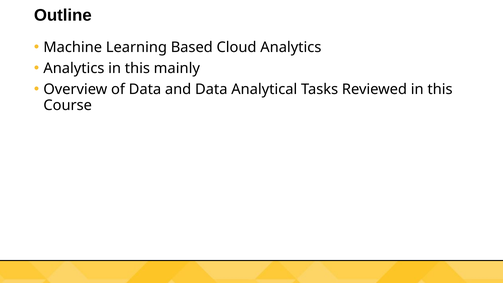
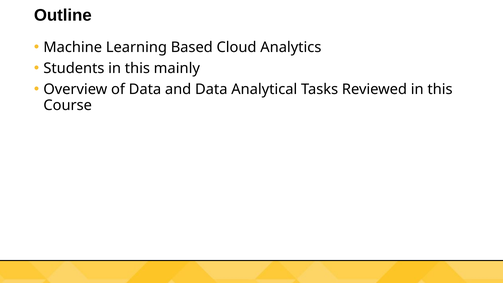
Analytics at (74, 68): Analytics -> Students
